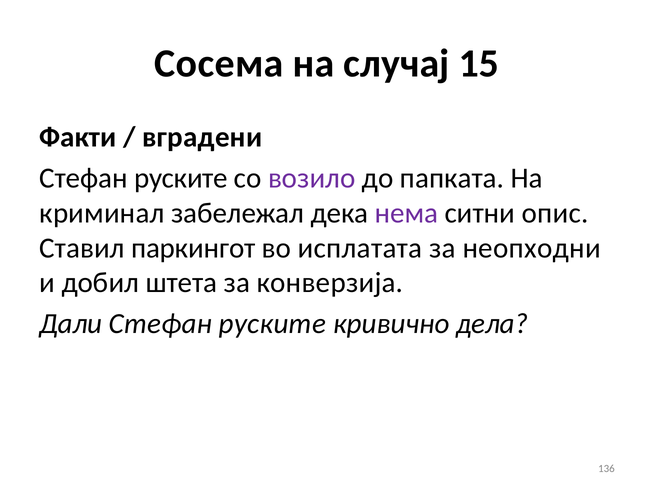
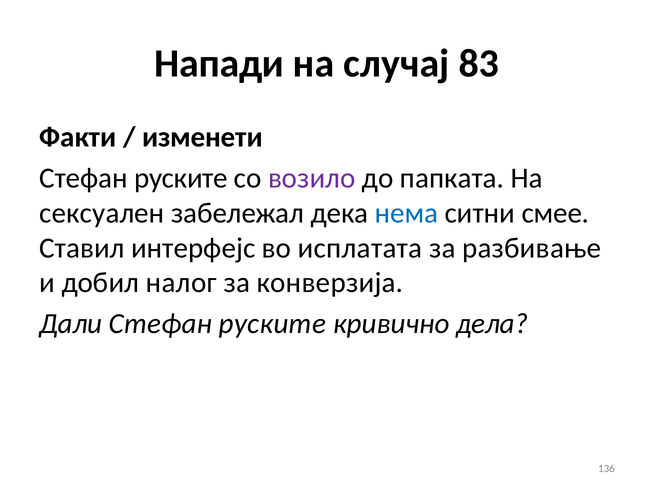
Сосема: Сосема -> Напади
15: 15 -> 83
вградени: вградени -> изменети
криминал: криминал -> сексуален
нема colour: purple -> blue
опис: опис -> смее
паркингот: паркингот -> интерфејс
неопходни: неопходни -> разбивање
штета: штета -> налог
